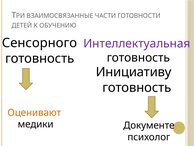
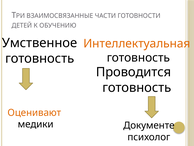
Сенсорного: Сенсорного -> Умственное
Интеллектуальная colour: purple -> orange
Инициативу: Инициативу -> Проводится
